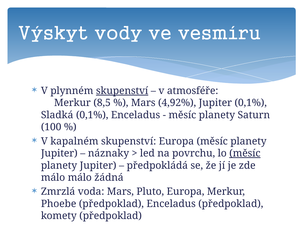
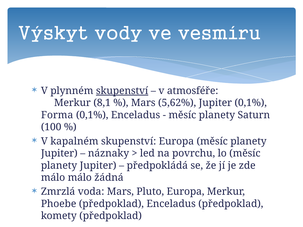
8,5: 8,5 -> 8,1
4,92%: 4,92% -> 5,62%
Sladká: Sladká -> Forma
měsíc at (245, 153) underline: present -> none
